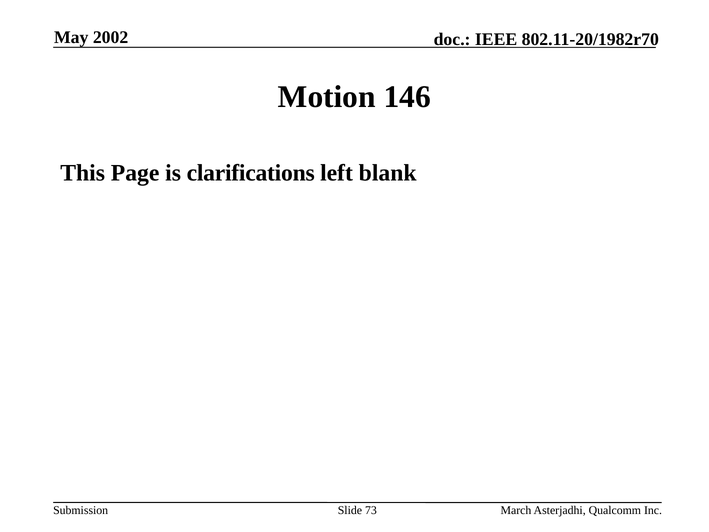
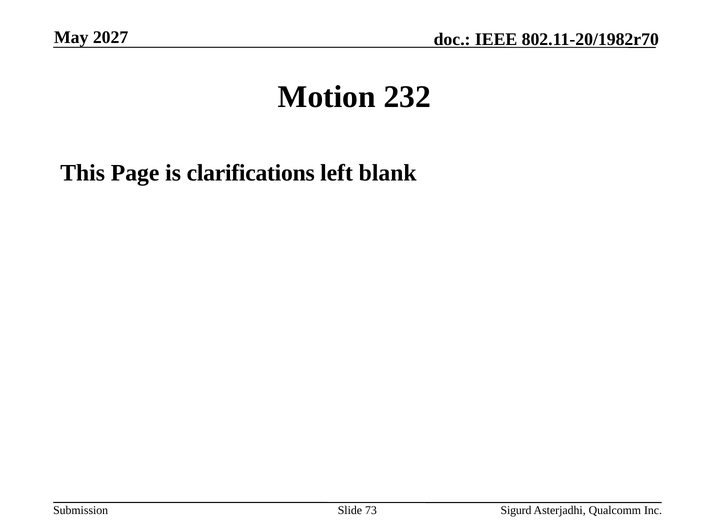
2002: 2002 -> 2027
146: 146 -> 232
March: March -> Sigurd
